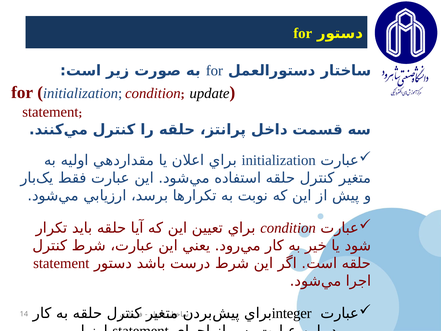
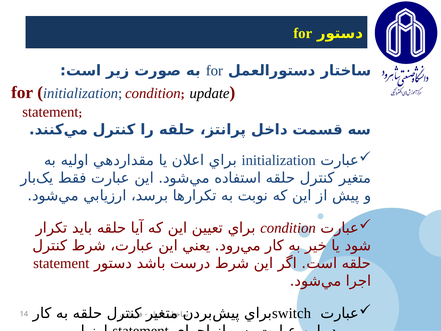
integer: integer -> switch
